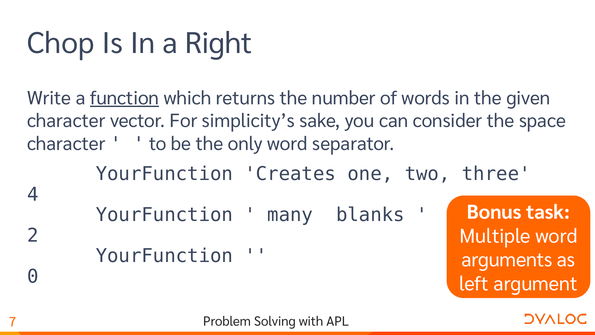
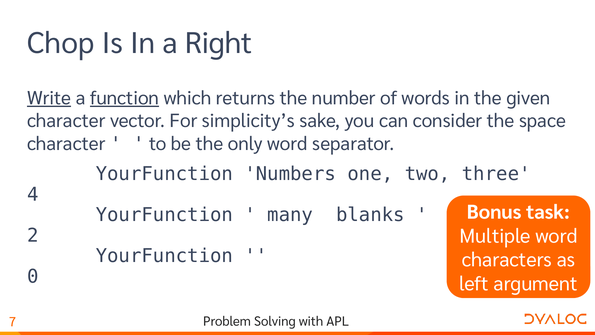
Write underline: none -> present
Creates: Creates -> Numbers
arguments: arguments -> characters
